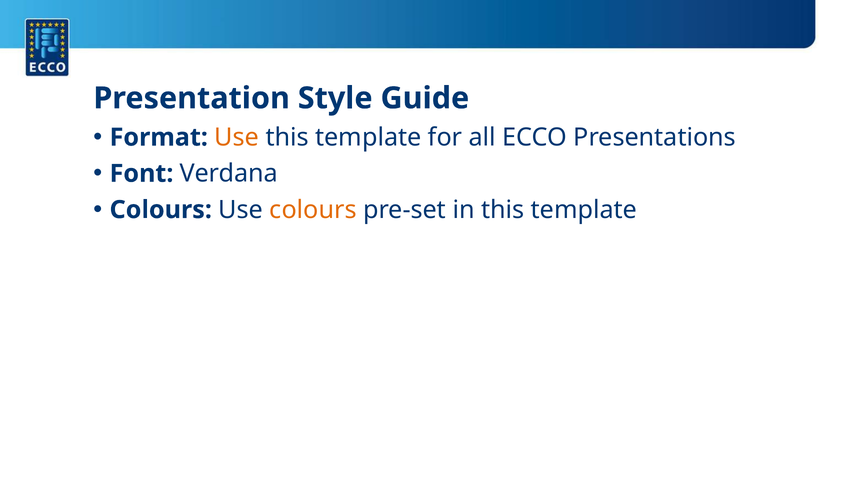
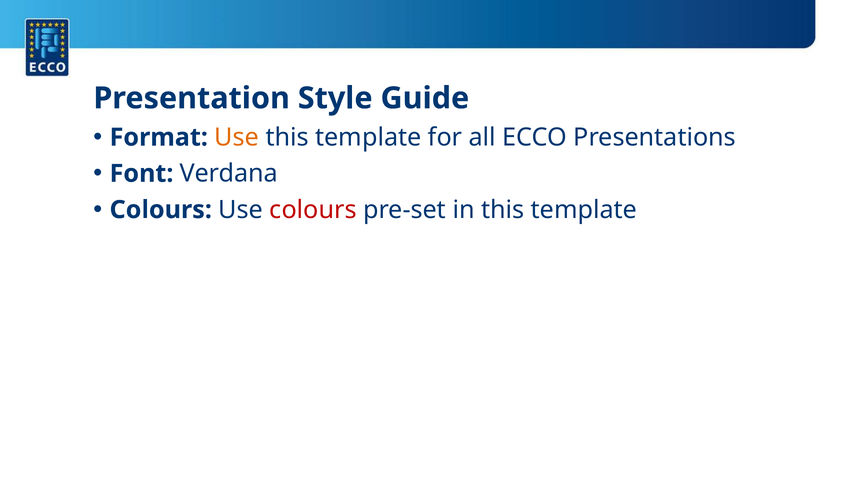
colours at (313, 210) colour: orange -> red
